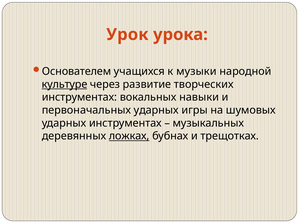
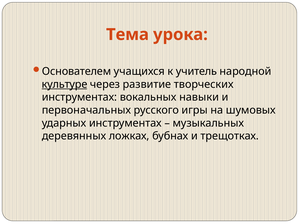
Урок: Урок -> Тема
музыки: музыки -> учитель
первоначальных ударных: ударных -> русского
ложках underline: present -> none
